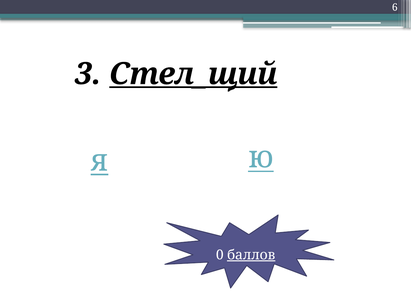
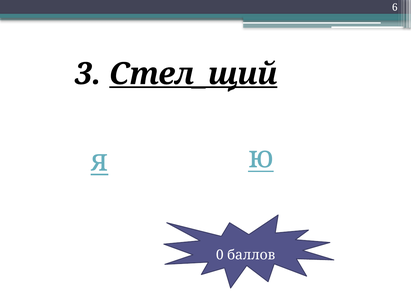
баллов underline: present -> none
